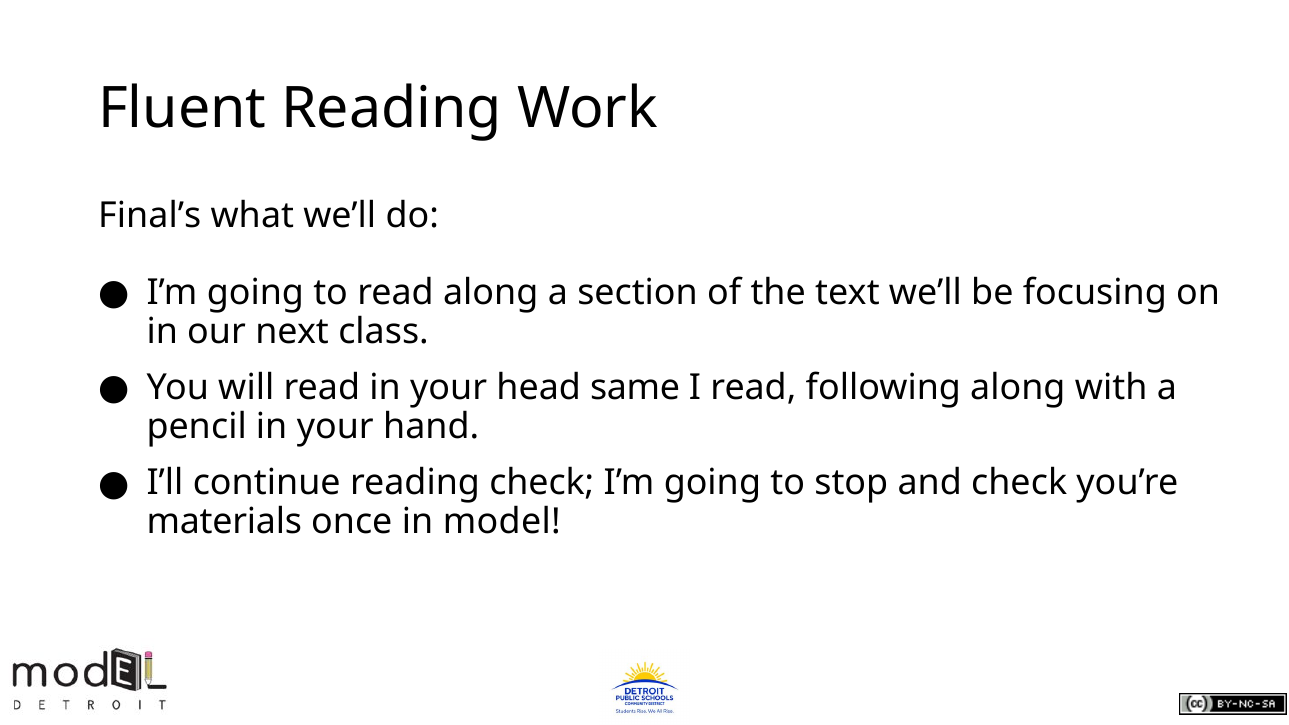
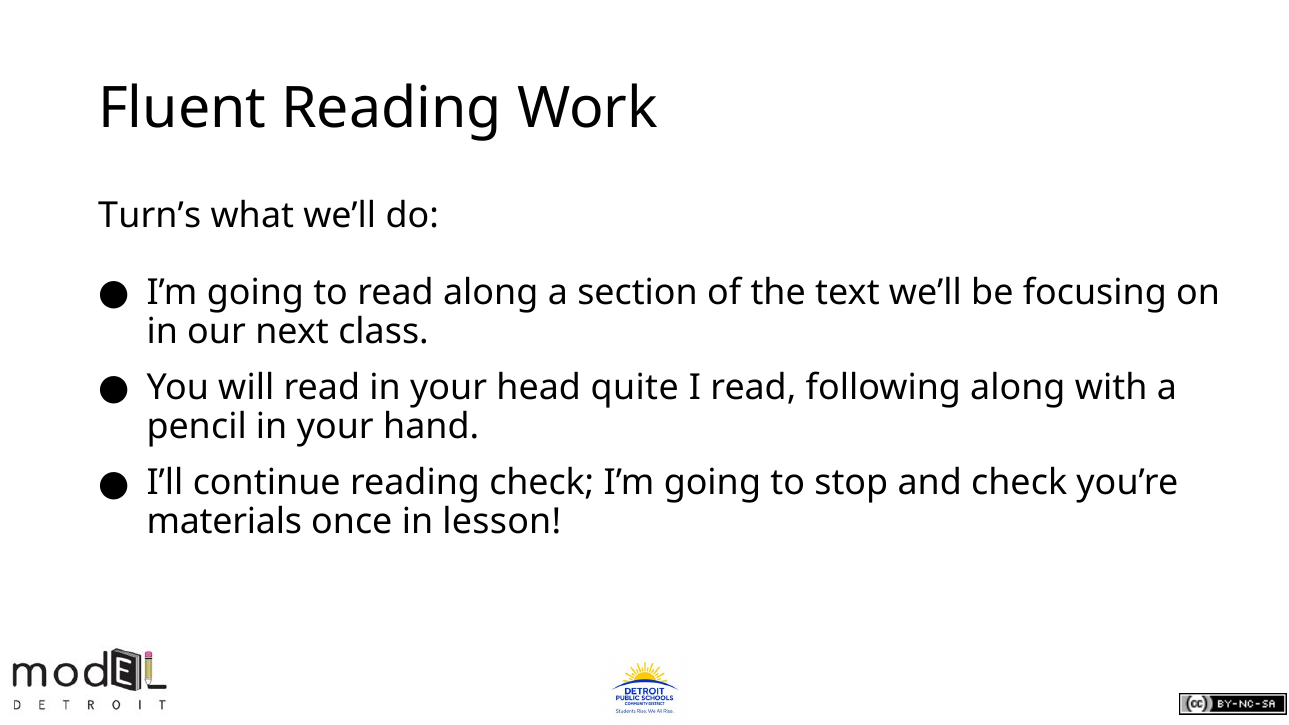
Final’s: Final’s -> Turn’s
same: same -> quite
model: model -> lesson
